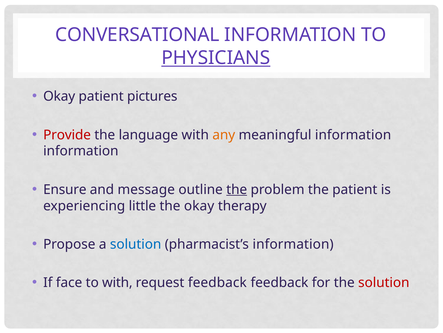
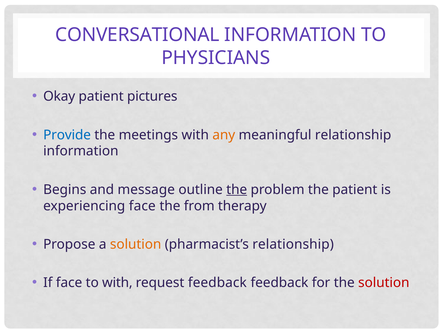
PHYSICIANS underline: present -> none
Provide colour: red -> blue
language: language -> meetings
meaningful information: information -> relationship
Ensure: Ensure -> Begins
experiencing little: little -> face
the okay: okay -> from
solution at (136, 244) colour: blue -> orange
pharmacist’s information: information -> relationship
